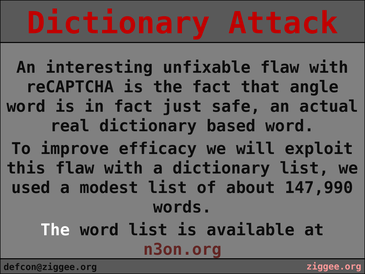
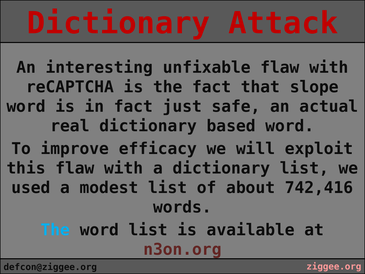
angle: angle -> slope
147,990: 147,990 -> 742,416
The at (55, 230) colour: white -> light blue
